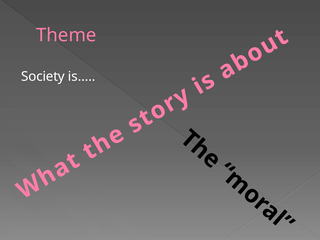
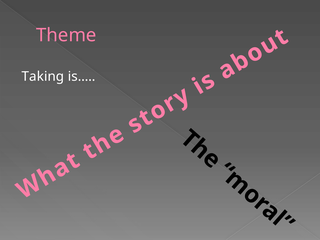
Society: Society -> Taking
